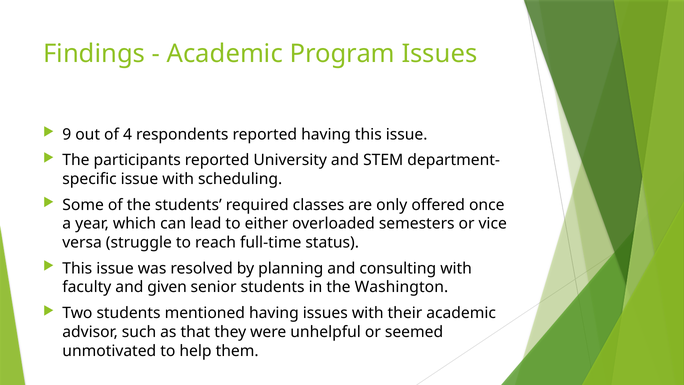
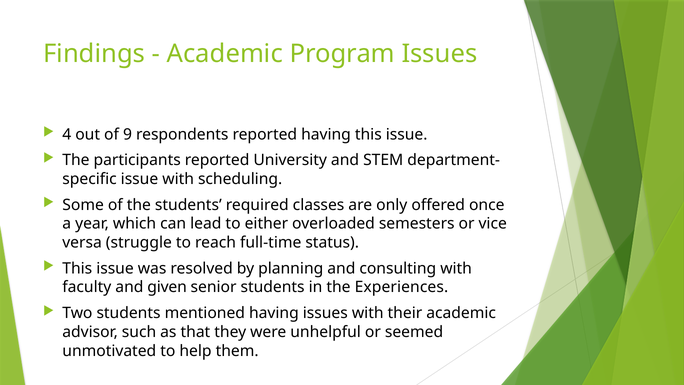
9: 9 -> 4
4: 4 -> 9
Washington: Washington -> Experiences
